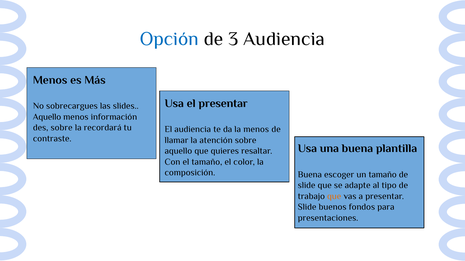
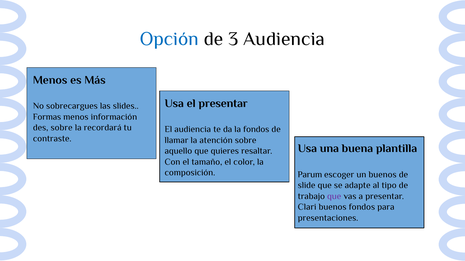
Aquello at (47, 117): Aquello -> Formas
la menos: menos -> fondos
Buena at (310, 175): Buena -> Parum
un tamaño: tamaño -> buenos
que at (334, 197) colour: orange -> purple
Slide at (307, 207): Slide -> Clari
